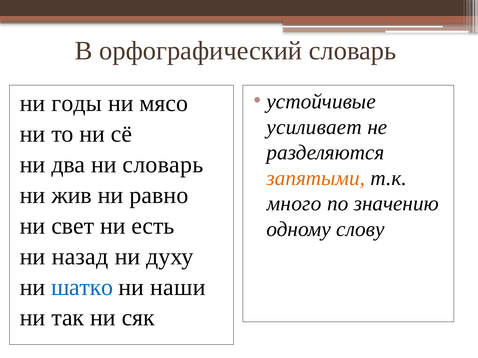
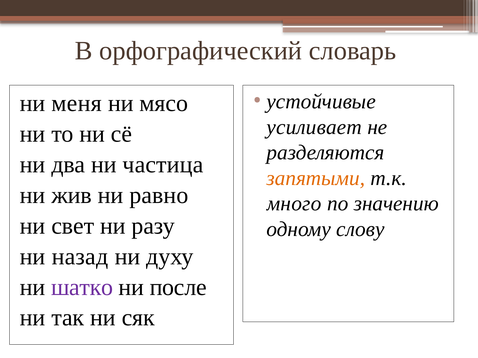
годы: годы -> меня
ни словарь: словарь -> частица
есть: есть -> разу
шатко colour: blue -> purple
наши: наши -> после
